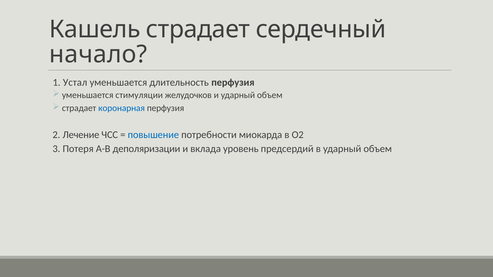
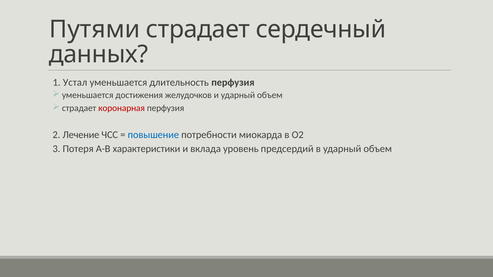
Кашель: Кашель -> Путями
начало: начало -> данных
стимуляции: стимуляции -> достижения
коронарная colour: blue -> red
деполяризации: деполяризации -> характеристики
